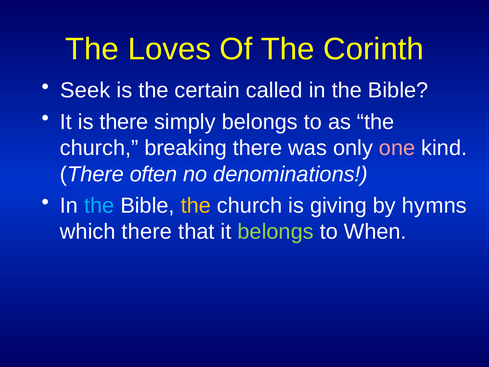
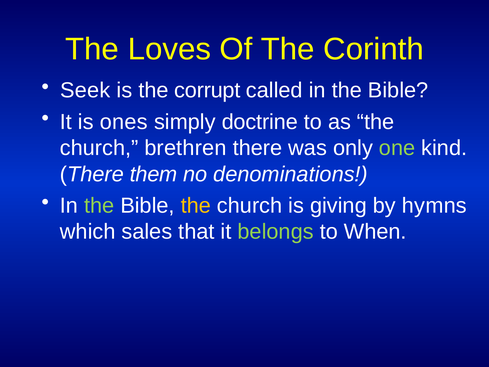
certain: certain -> corrupt
is there: there -> ones
simply belongs: belongs -> doctrine
breaking: breaking -> brethren
one colour: pink -> light green
often: often -> them
the at (99, 206) colour: light blue -> light green
which there: there -> sales
